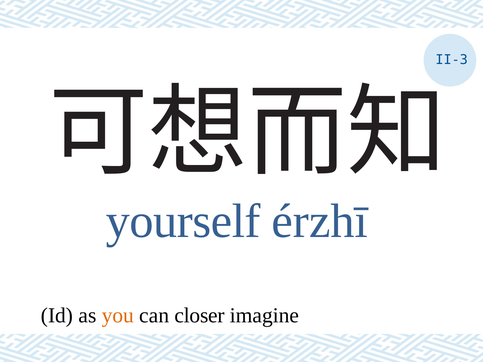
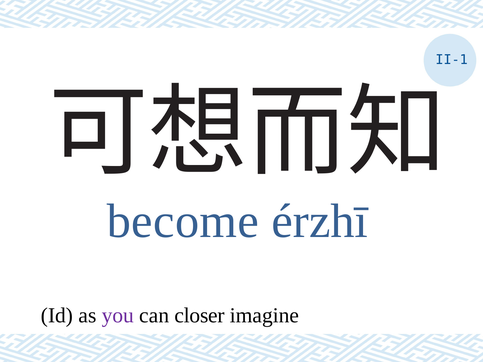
II-3: II-3 -> II-1
yourself: yourself -> become
you colour: orange -> purple
